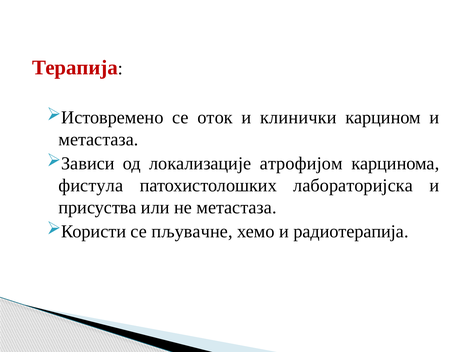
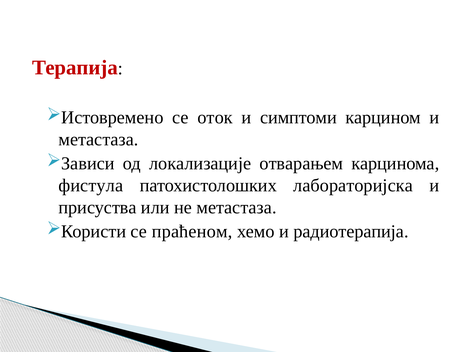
клинички: клинички -> симптоми
атрофијом: атрофијом -> отварањем
пљувачне: пљувачне -> праћеном
